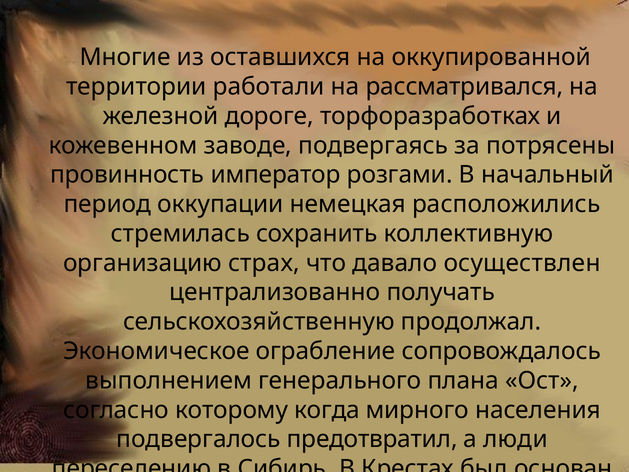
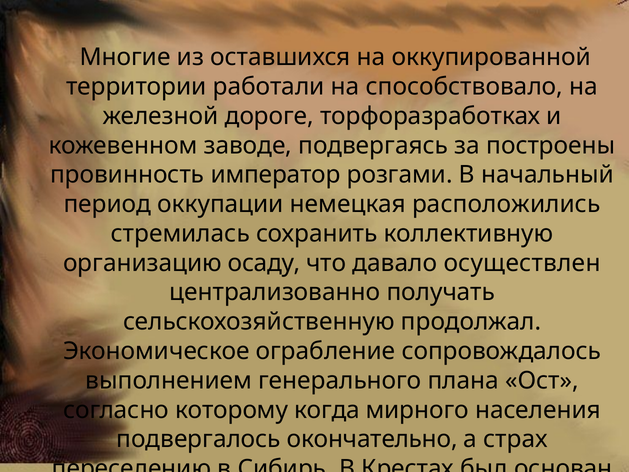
рассматривался: рассматривался -> способствовало
потрясены: потрясены -> построены
страх: страх -> осаду
предотвратил: предотвратил -> окончательно
люди: люди -> страх
